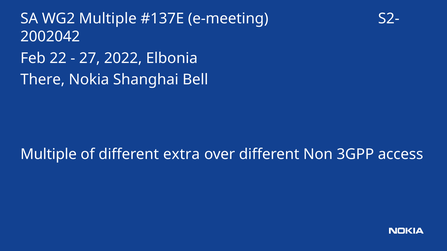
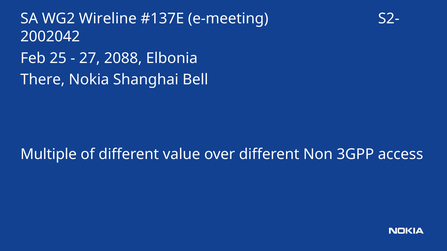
WG2 Multiple: Multiple -> Wireline
22: 22 -> 25
2022: 2022 -> 2088
extra: extra -> value
